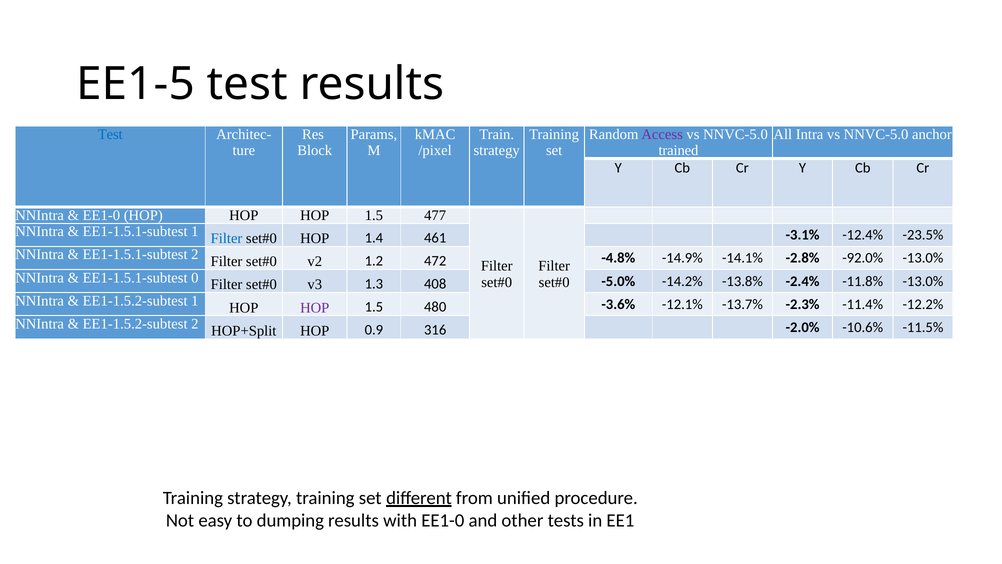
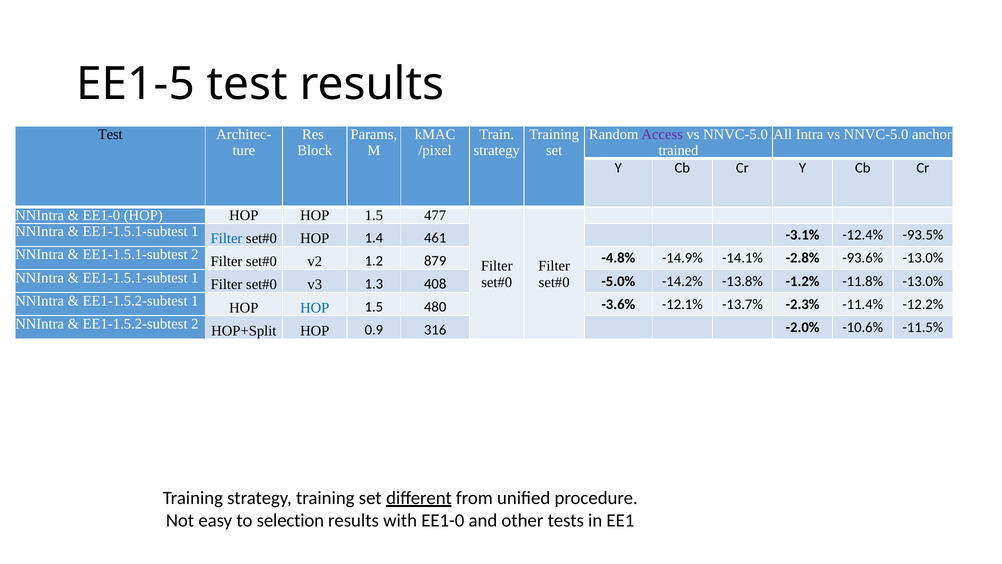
Test at (110, 134) colour: blue -> black
-23.5%: -23.5% -> -93.5%
472: 472 -> 879
-92.0%: -92.0% -> -93.6%
0 at (195, 278): 0 -> 1
-2.4%: -2.4% -> -1.2%
HOP at (315, 308) colour: purple -> blue
dumping: dumping -> selection
